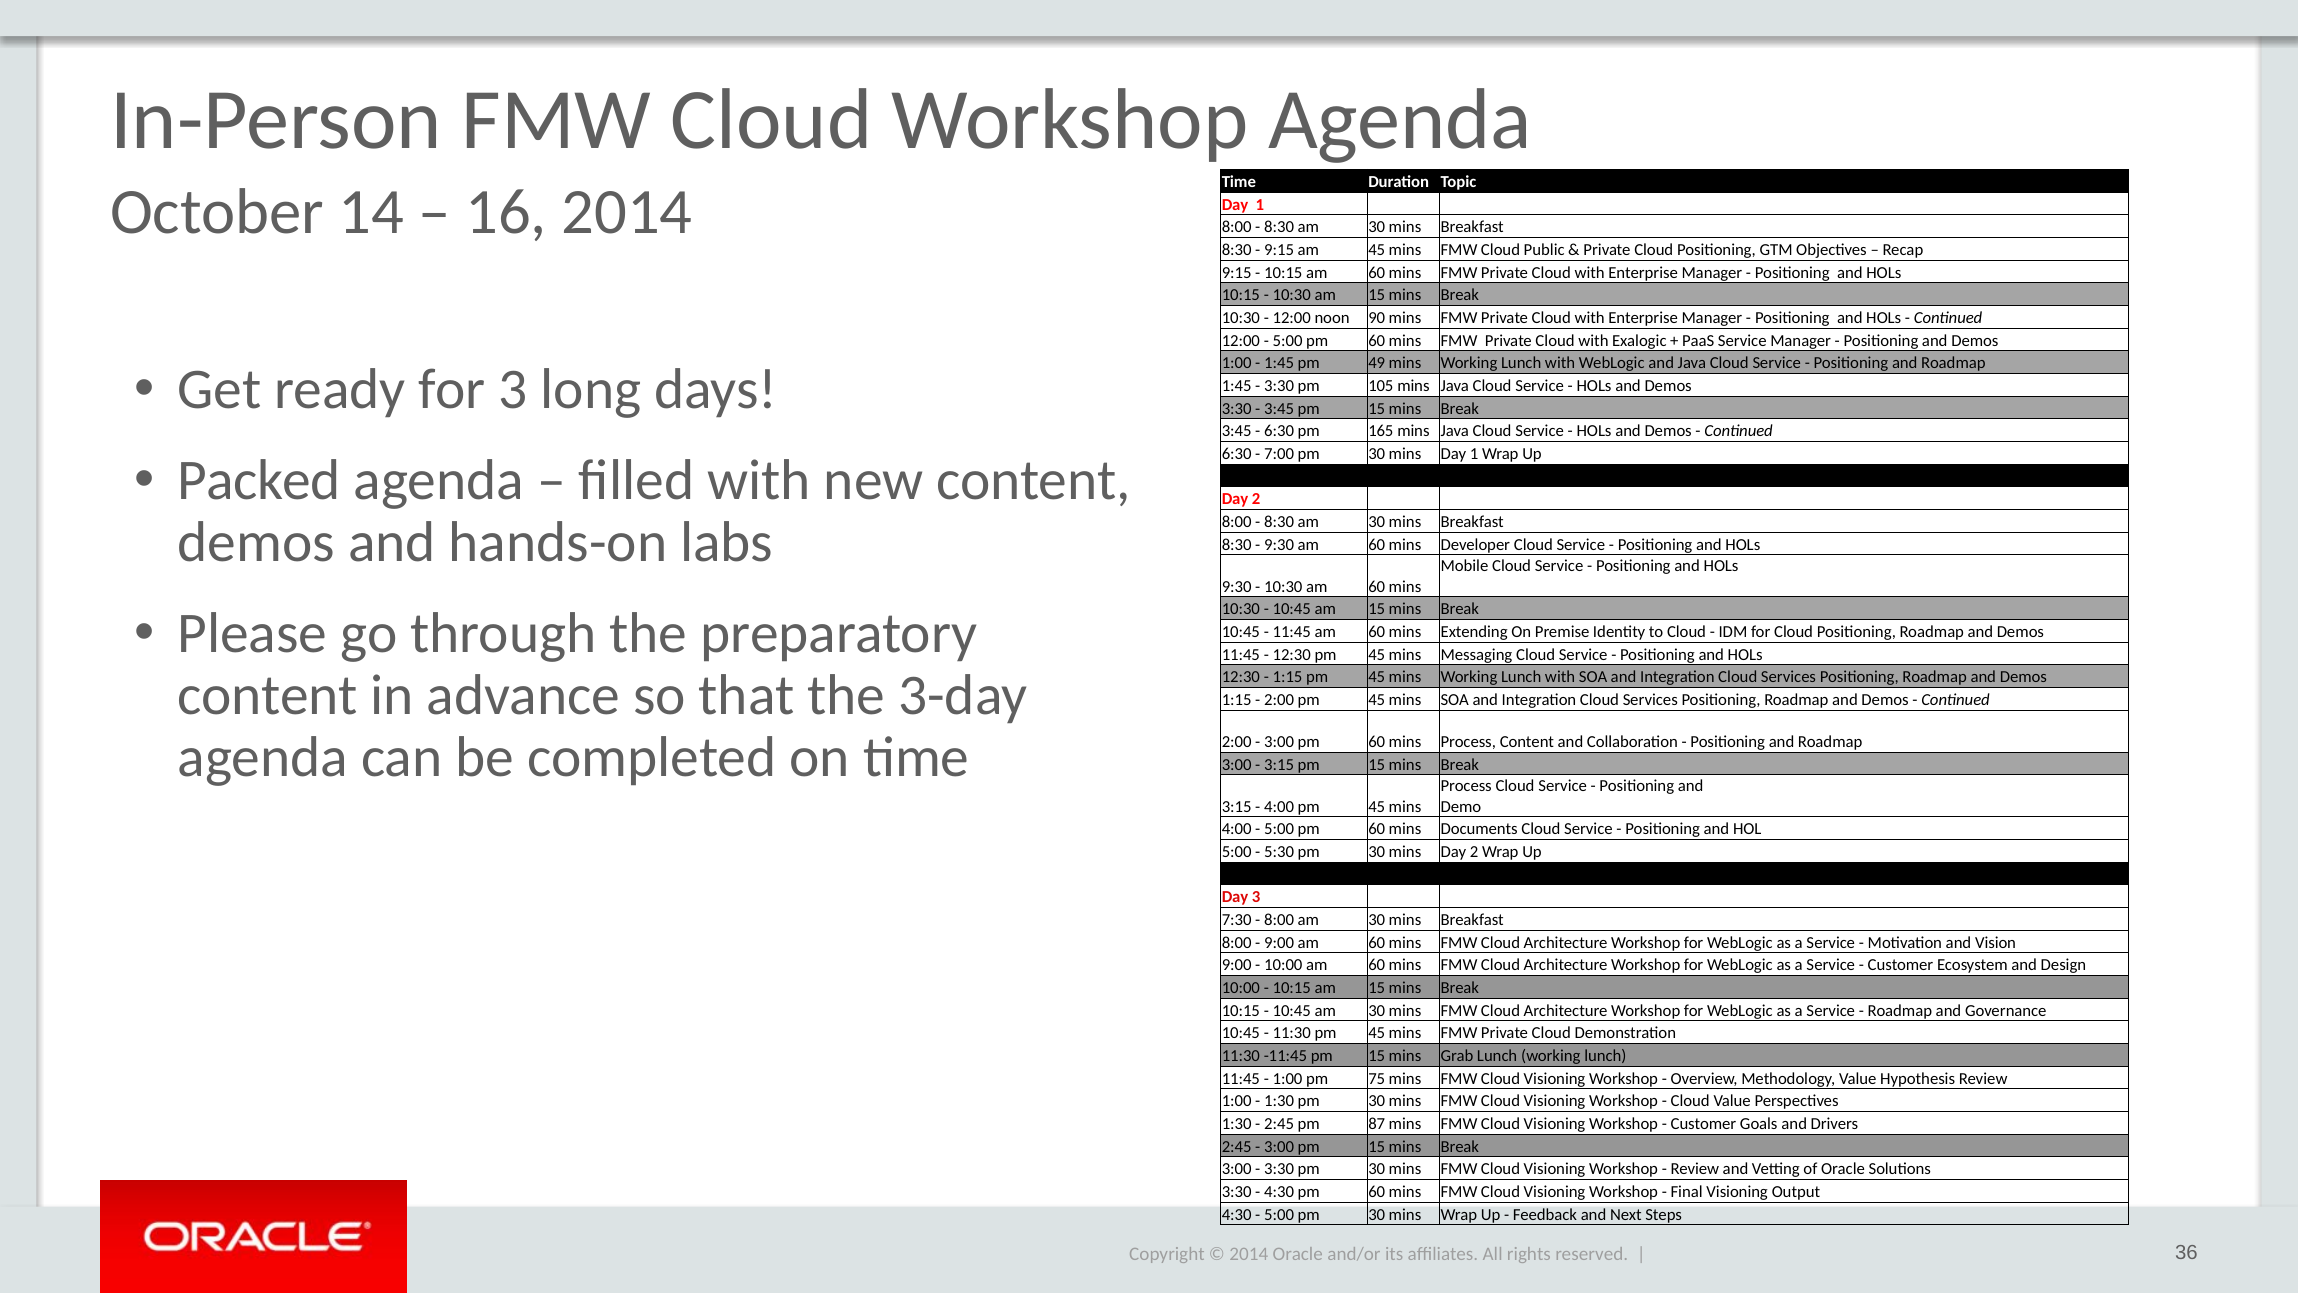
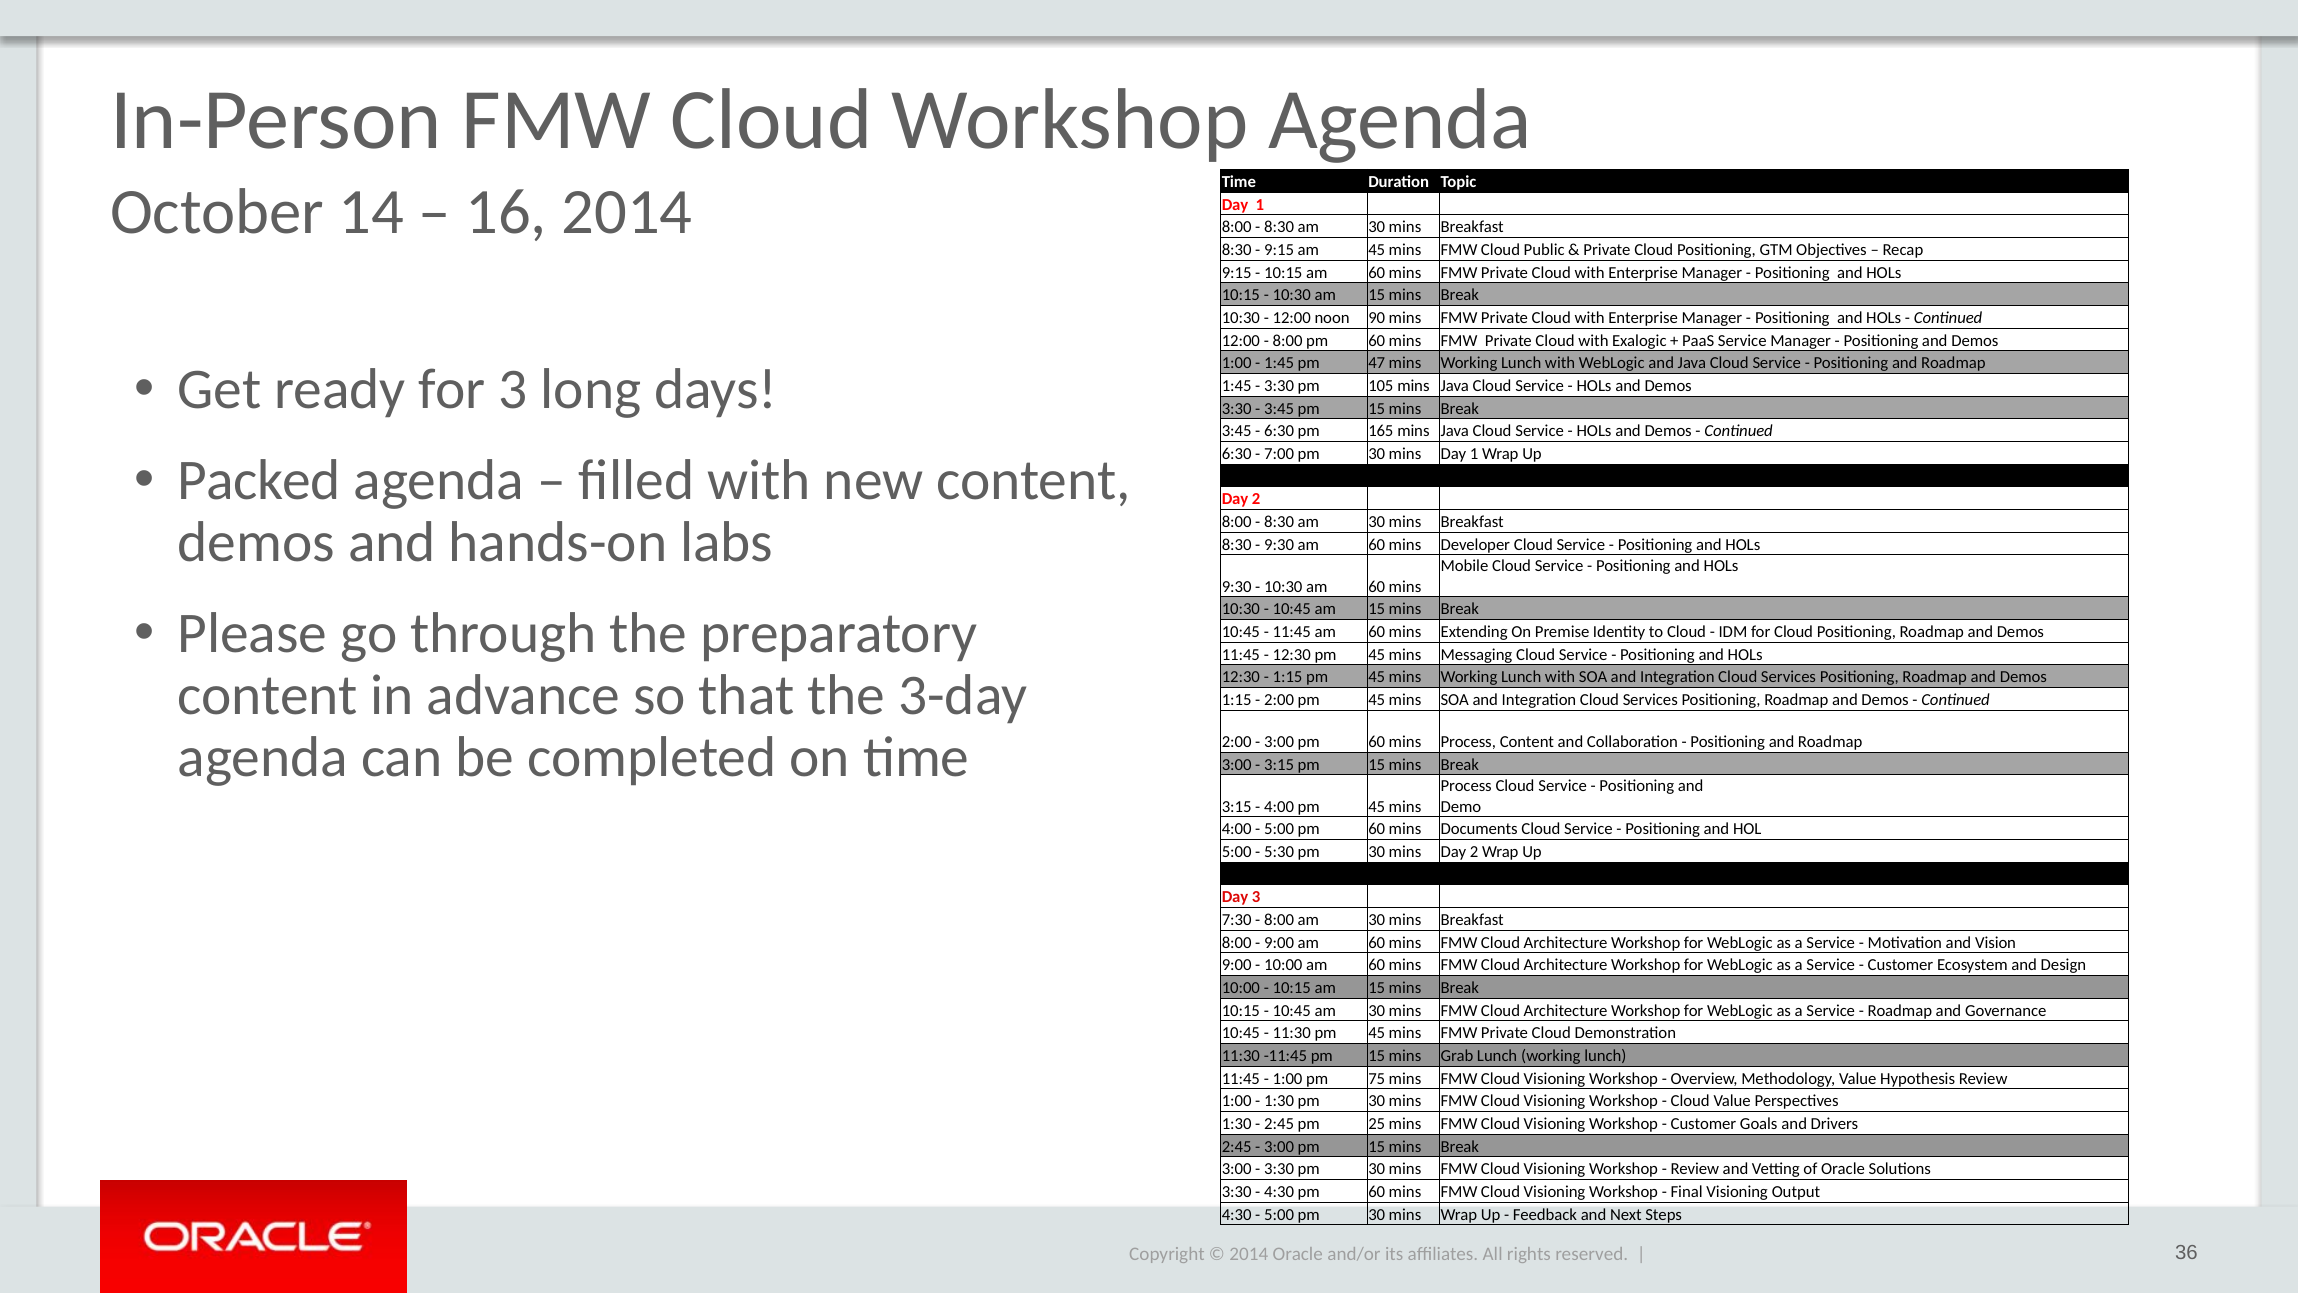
5:00 at (1288, 341): 5:00 -> 8:00
49: 49 -> 47
87: 87 -> 25
